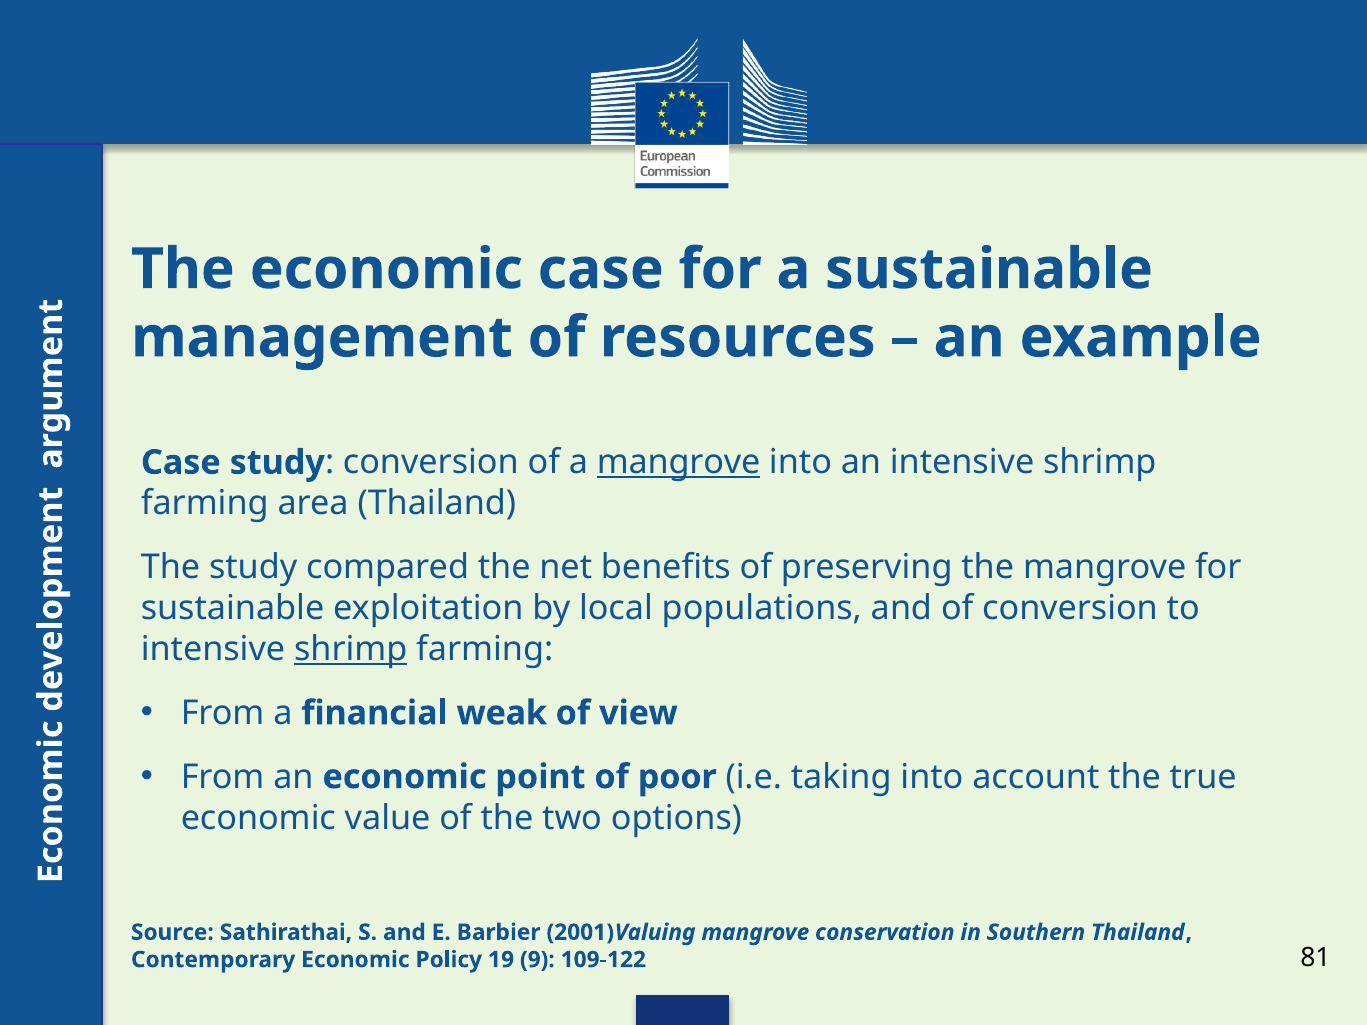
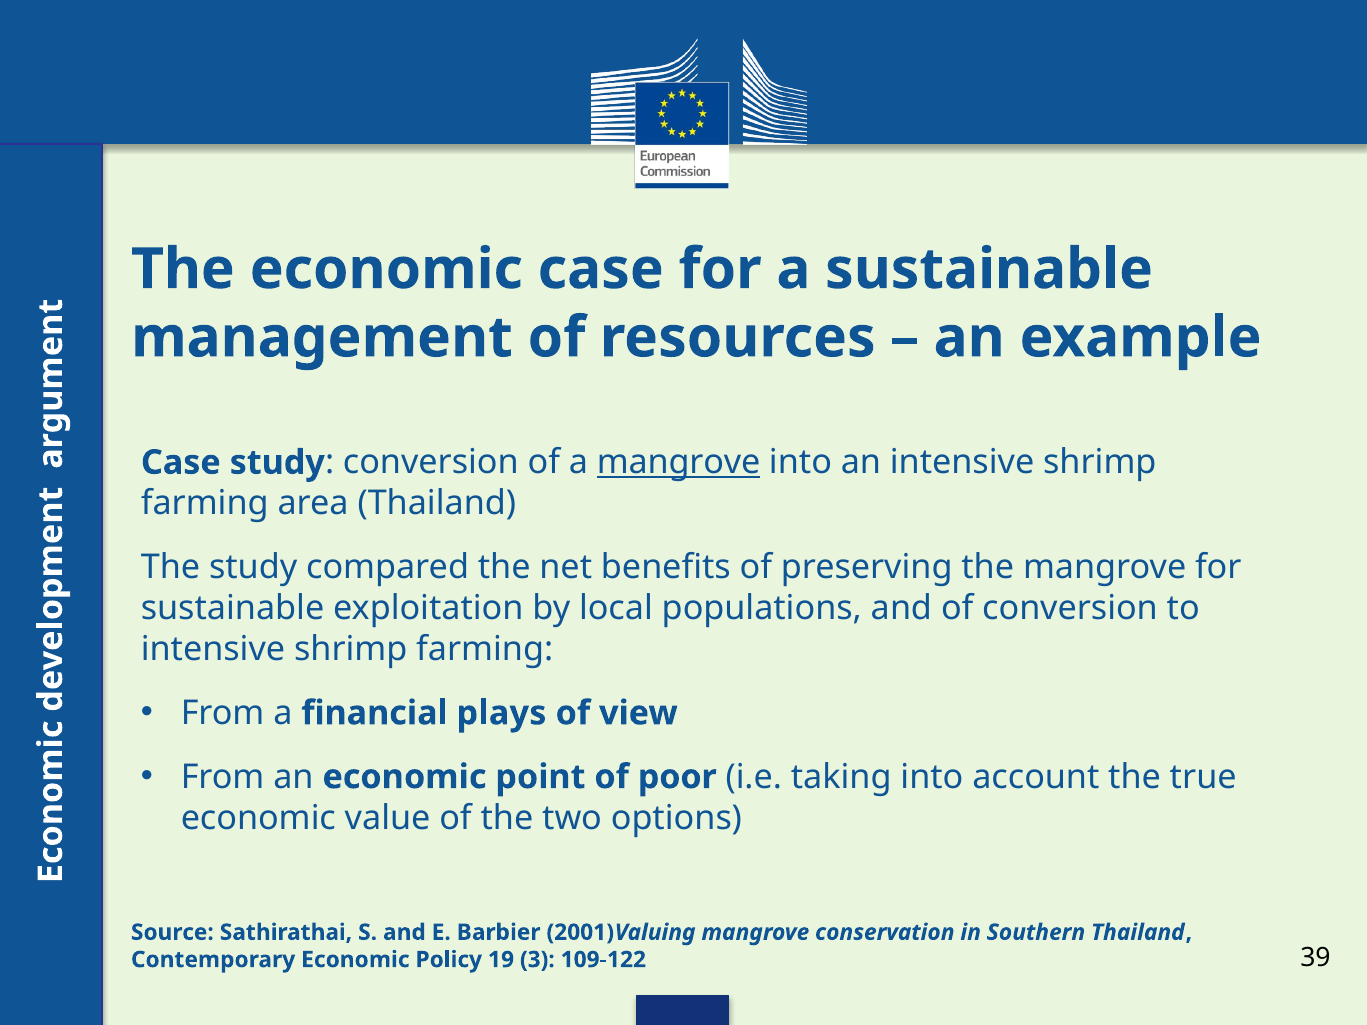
shrimp at (351, 649) underline: present -> none
weak: weak -> plays
9: 9 -> 3
81: 81 -> 39
